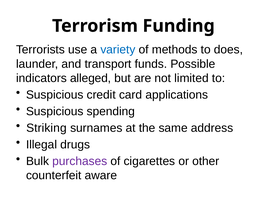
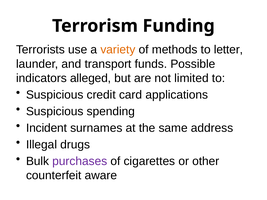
variety colour: blue -> orange
does: does -> letter
Striking: Striking -> Incident
